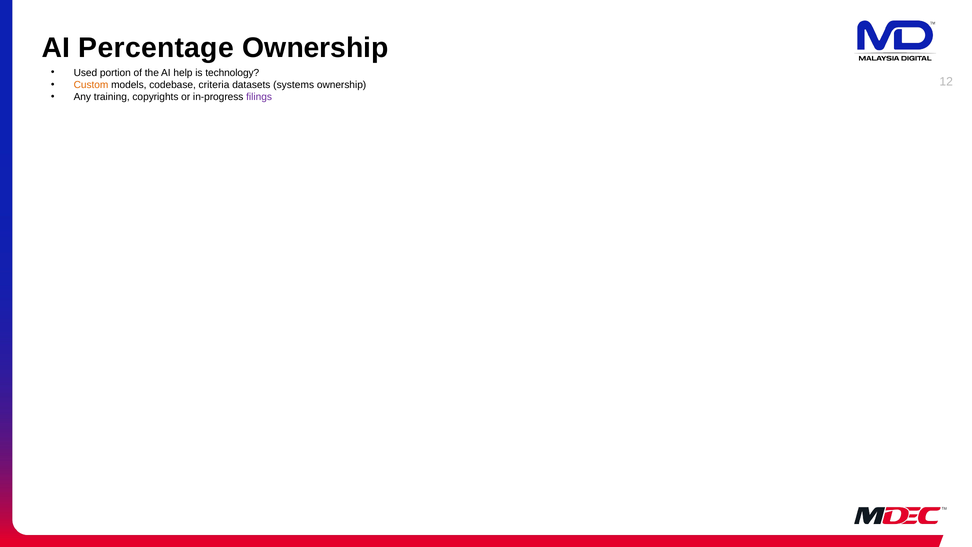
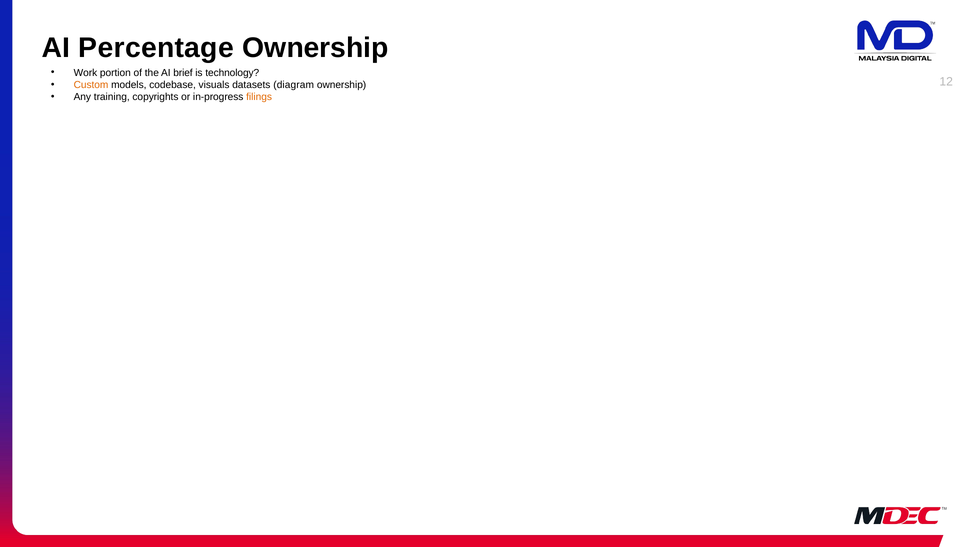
Used: Used -> Work
help: help -> brief
criteria: criteria -> visuals
systems: systems -> diagram
filings colour: purple -> orange
